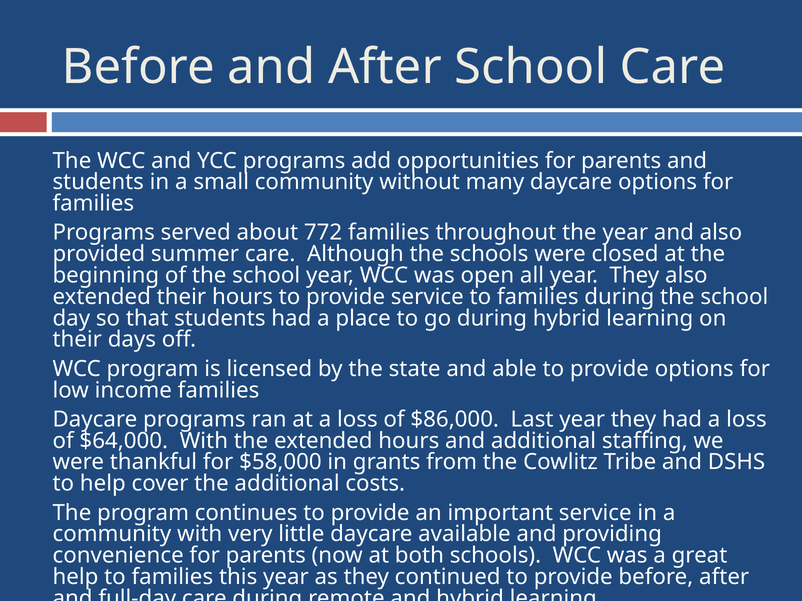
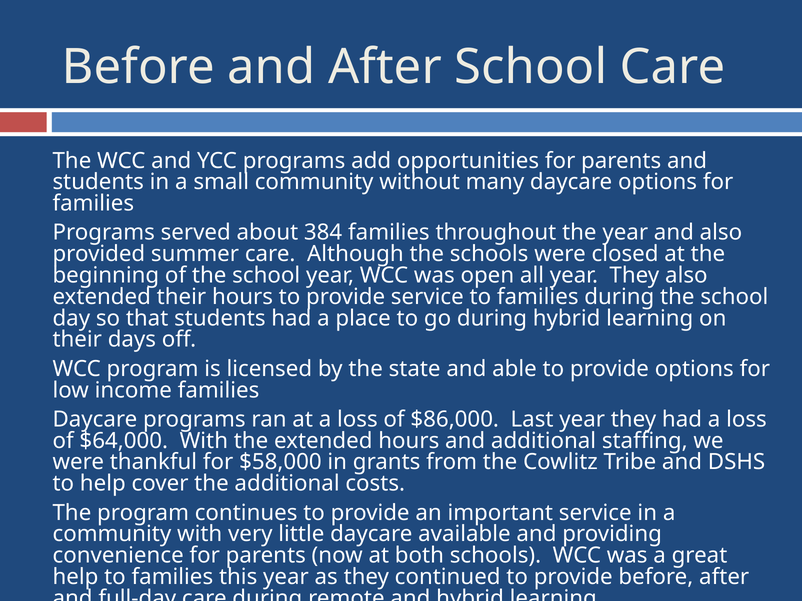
772: 772 -> 384
